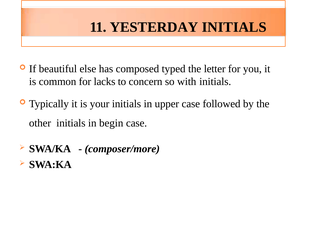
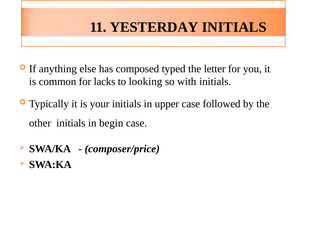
beautiful: beautiful -> anything
concern: concern -> looking
composer/more: composer/more -> composer/price
